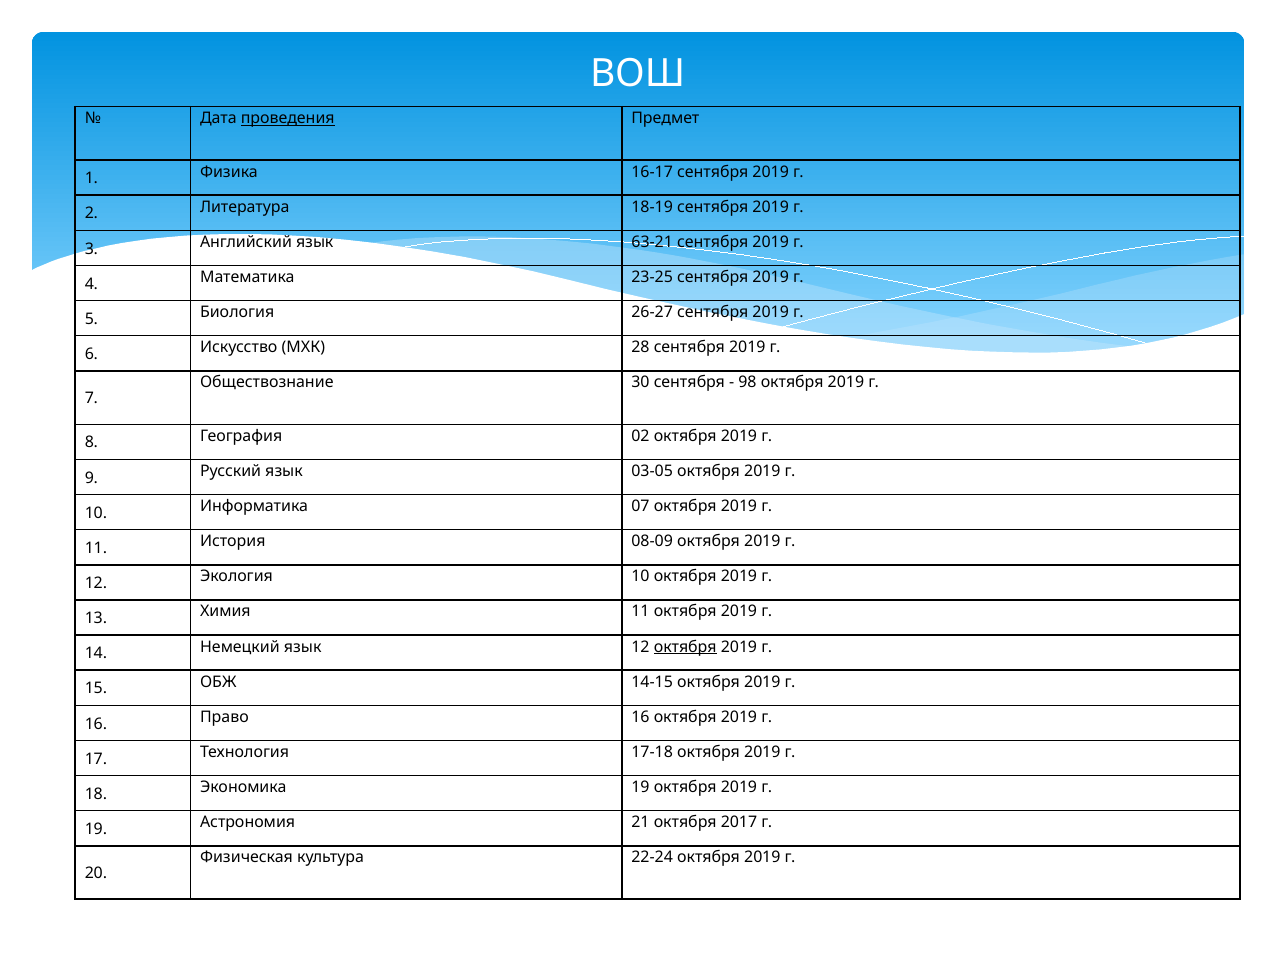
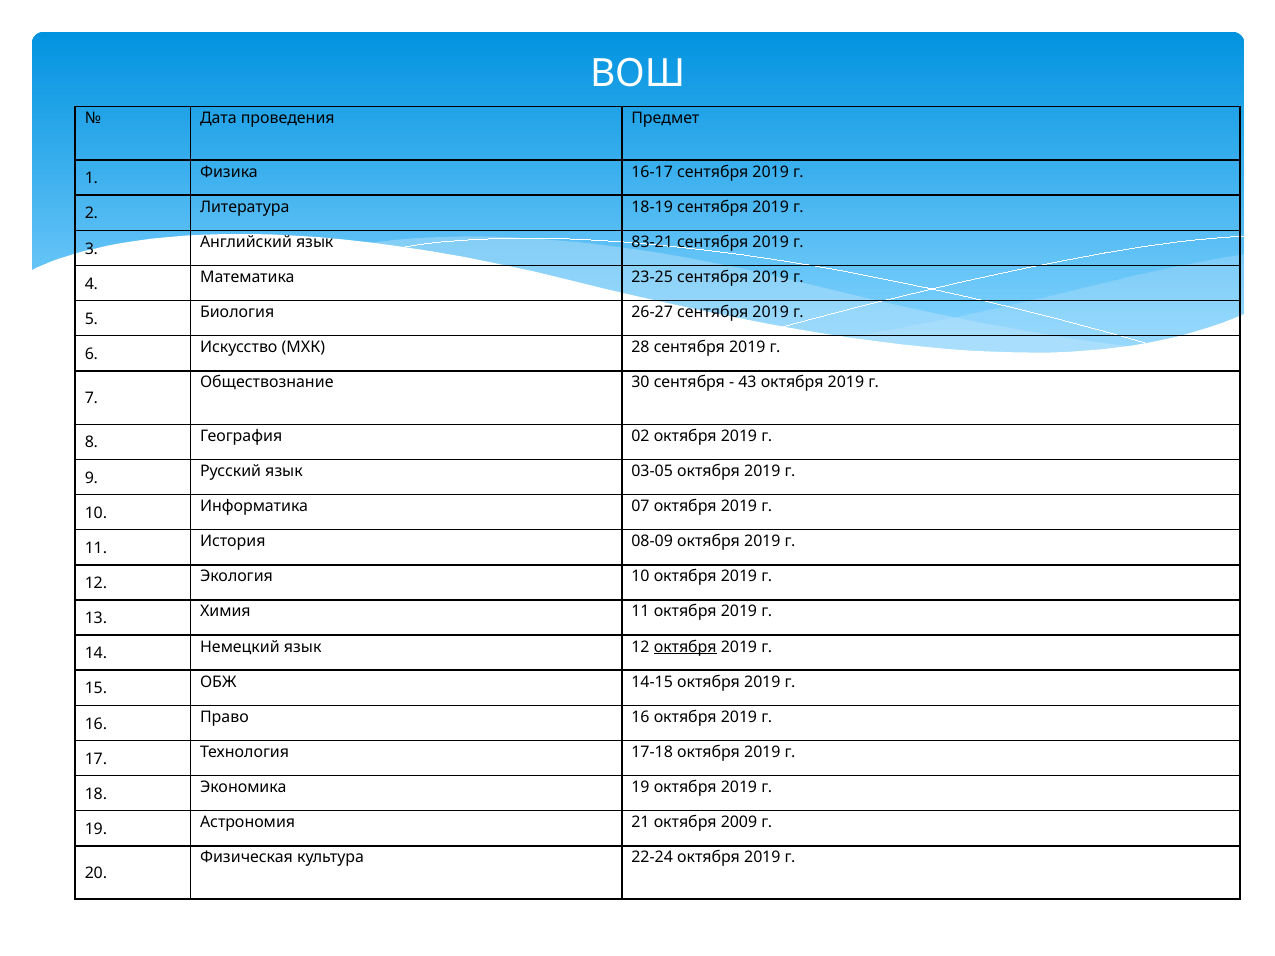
проведения underline: present -> none
63-21: 63-21 -> 83-21
98: 98 -> 43
2017: 2017 -> 2009
